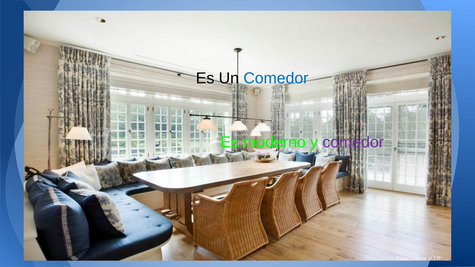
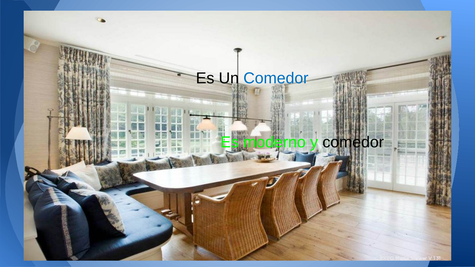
comedor at (353, 143) colour: purple -> black
